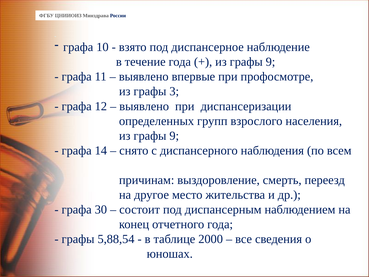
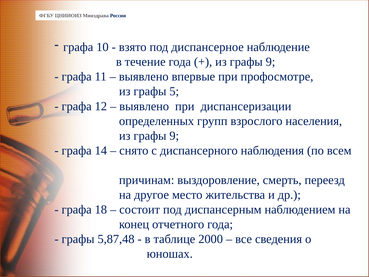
3: 3 -> 5
30: 30 -> 18
5,88,54: 5,88,54 -> 5,87,48
